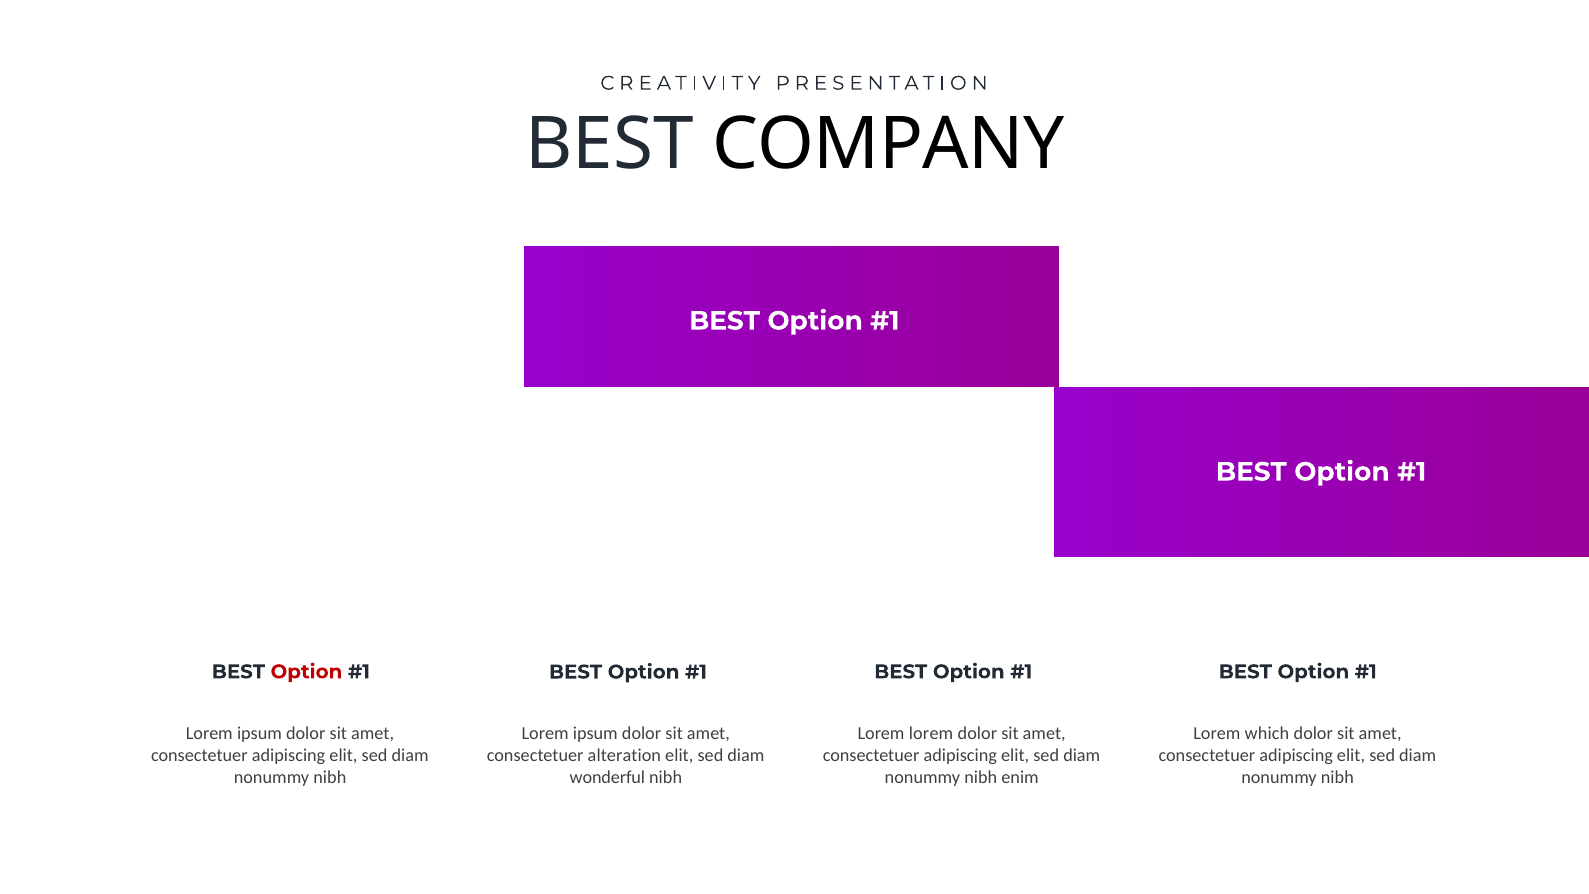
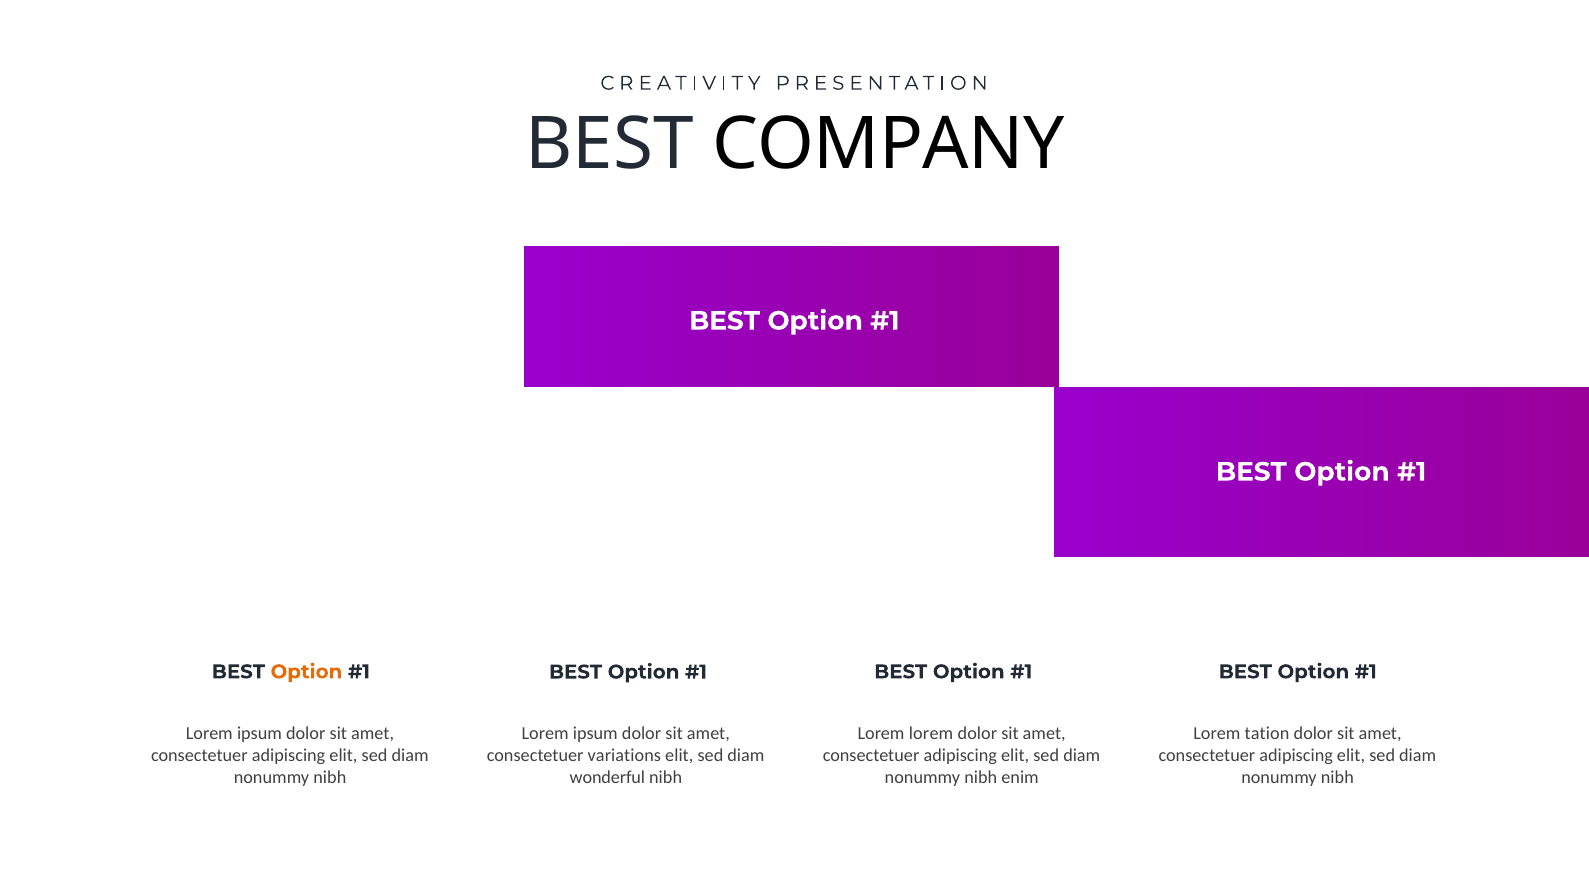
Option at (306, 672) colour: red -> orange
Lorem which: which -> tation
alteration: alteration -> variations
